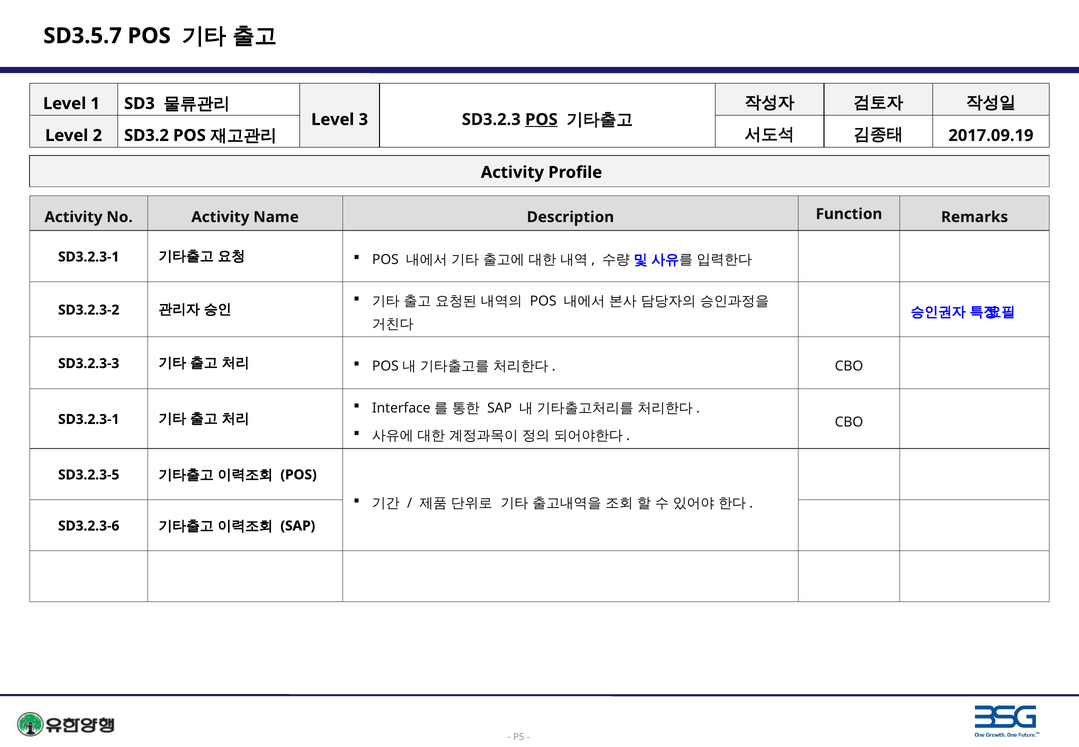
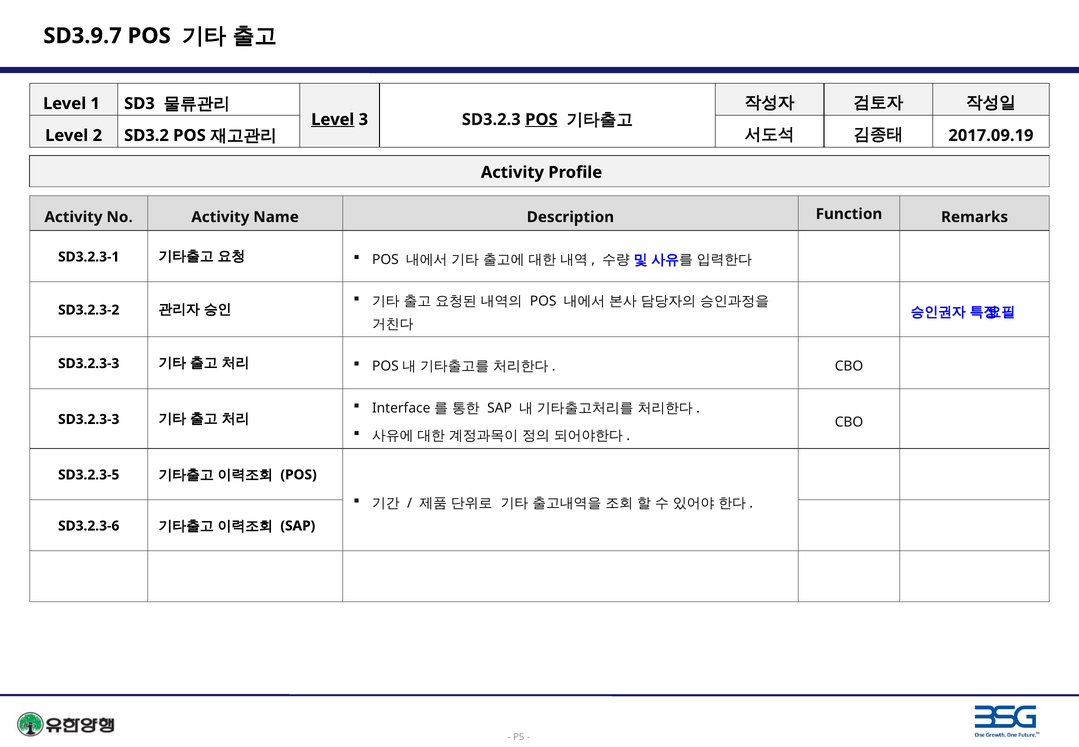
SD3.5.7: SD3.5.7 -> SD3.9.7
Level at (333, 120) underline: none -> present
SD3.2.3-1 at (89, 419): SD3.2.3-1 -> SD3.2.3-3
